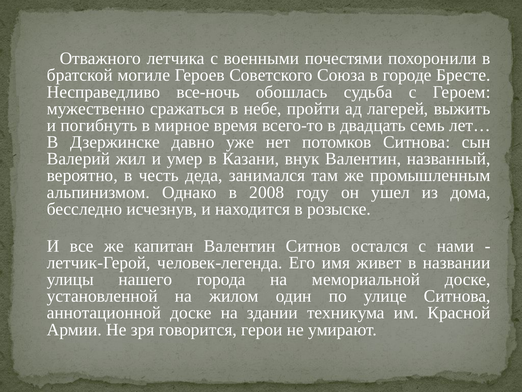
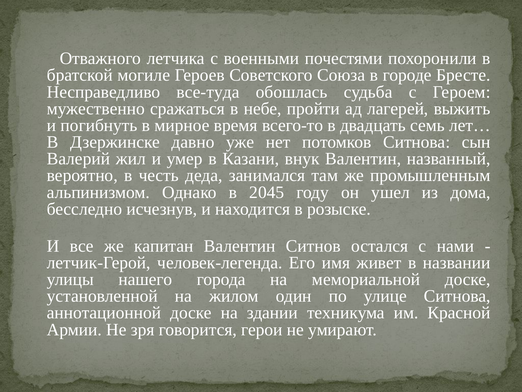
все-ночь: все-ночь -> все-туда
2008: 2008 -> 2045
